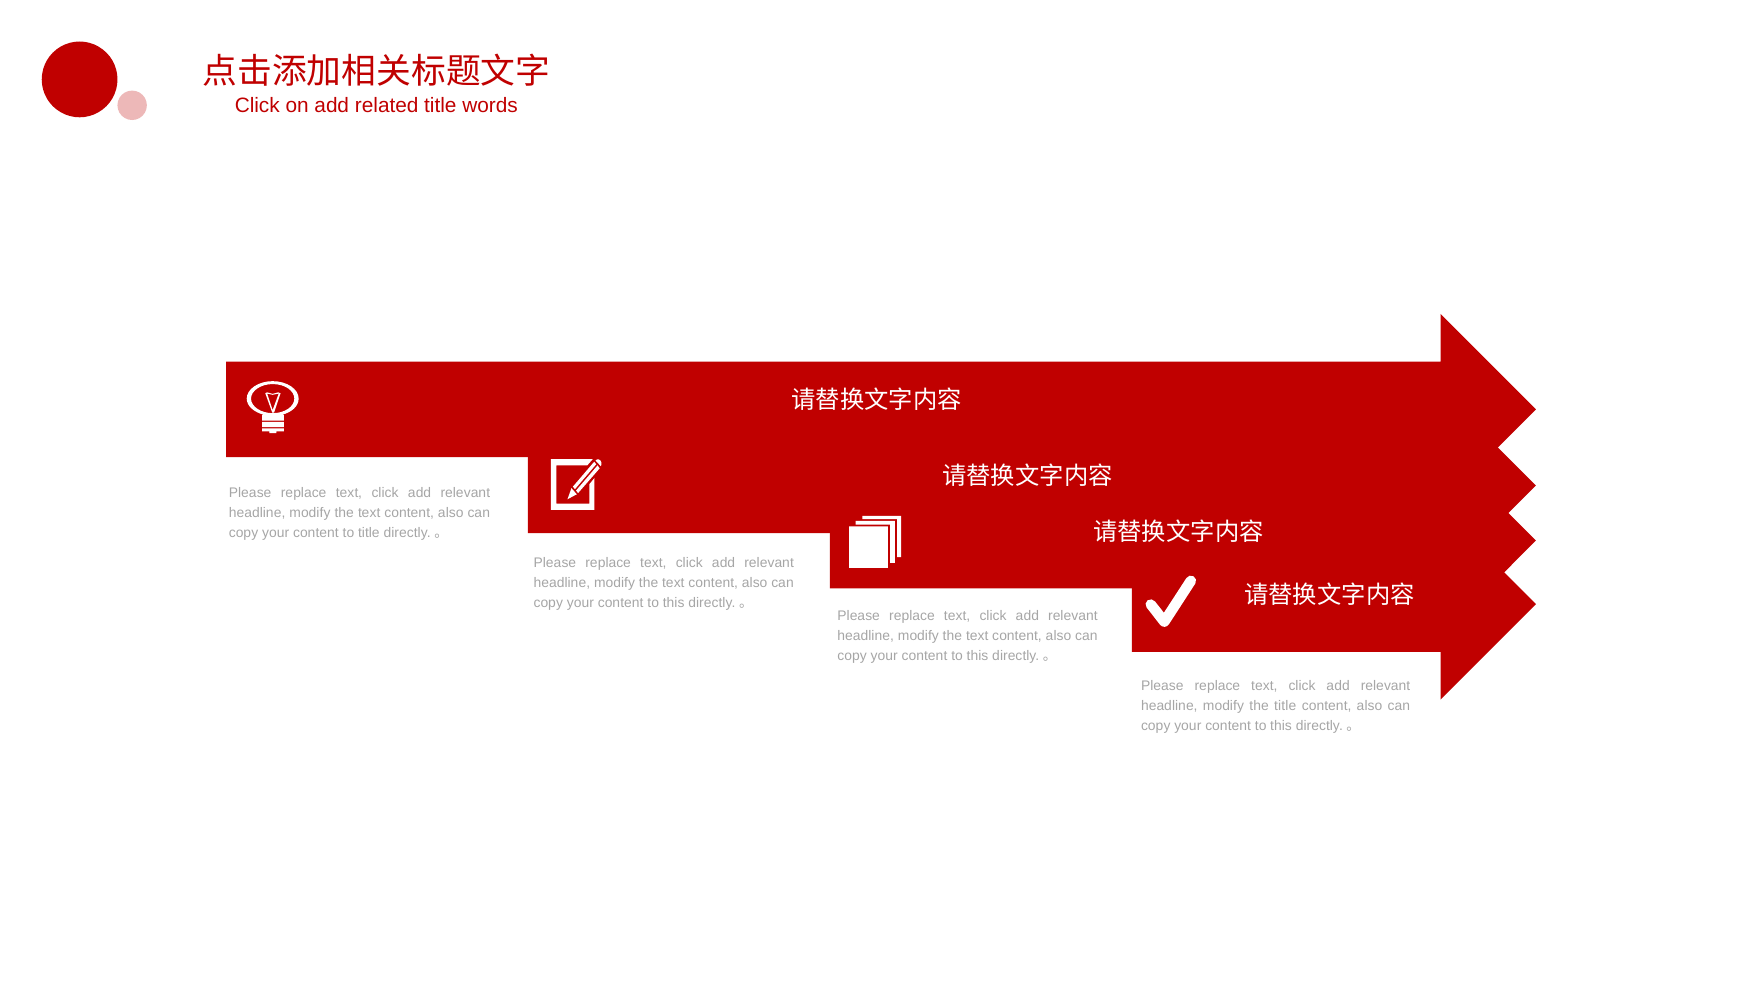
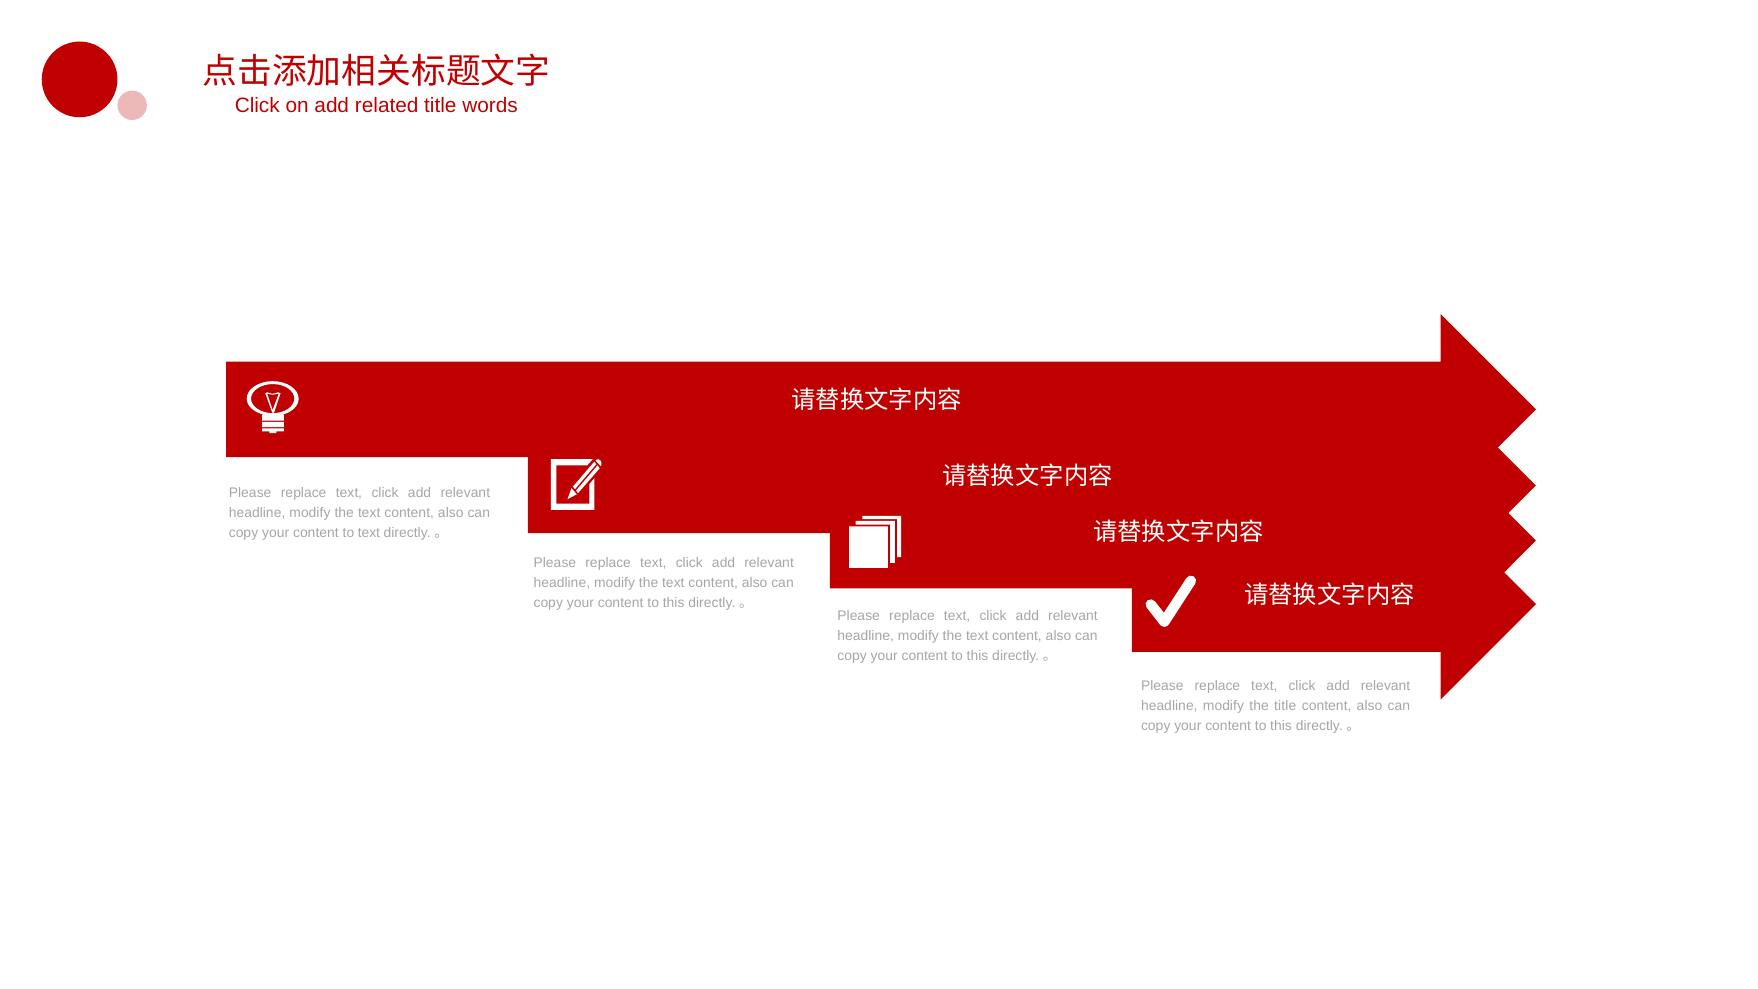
to title: title -> text
